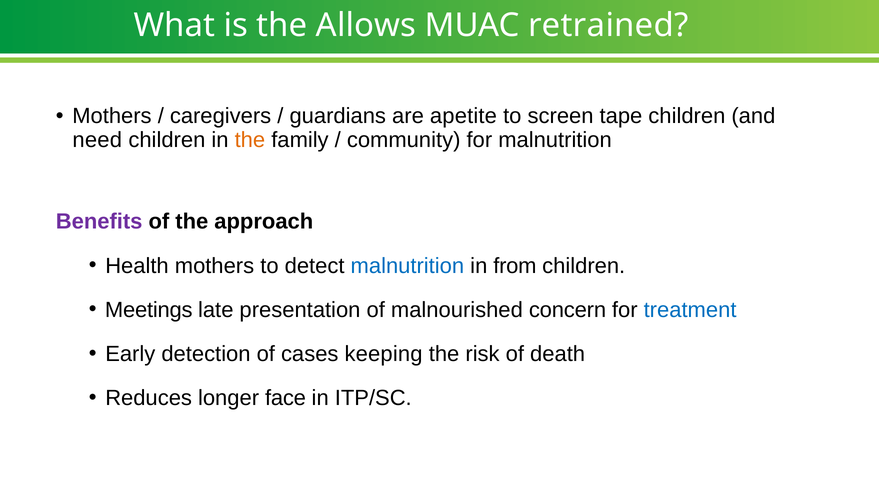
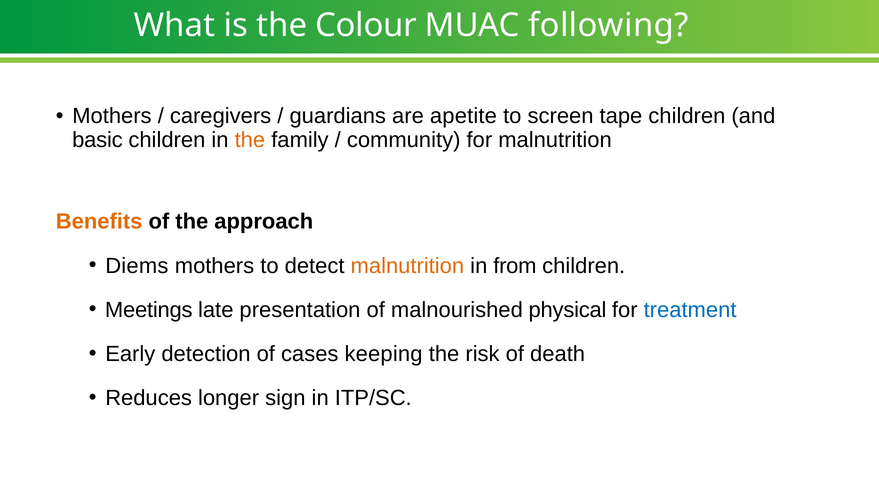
Allows: Allows -> Colour
retrained: retrained -> following
need: need -> basic
Benefits colour: purple -> orange
Health: Health -> Diems
malnutrition at (407, 266) colour: blue -> orange
concern: concern -> physical
face: face -> sign
